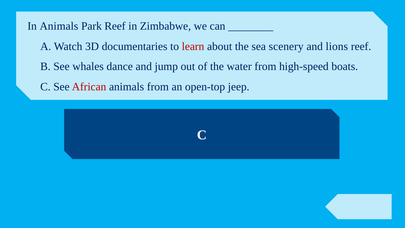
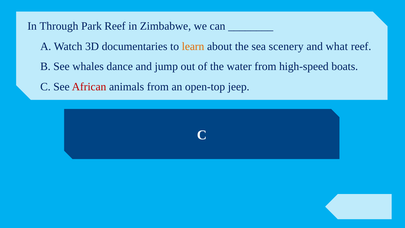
In Animals: Animals -> Through
learn colour: red -> orange
lions: lions -> what
